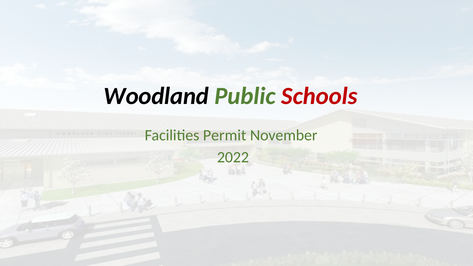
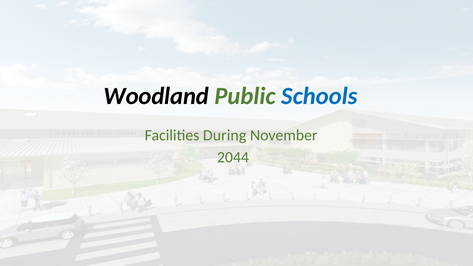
Schools colour: red -> blue
Permit: Permit -> During
2022: 2022 -> 2044
